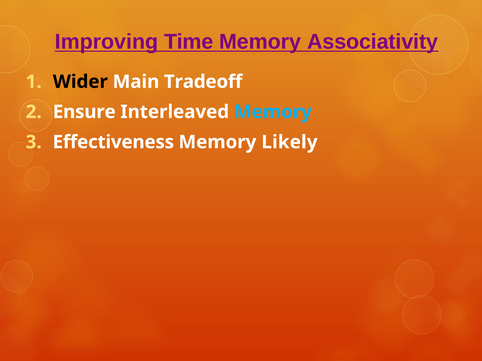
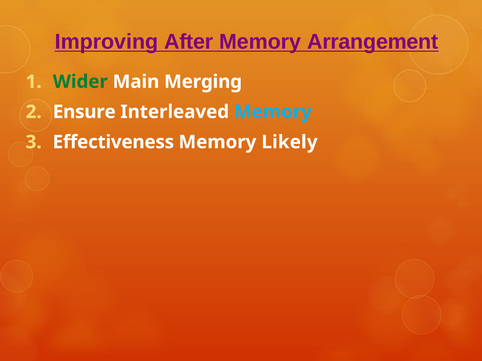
Time: Time -> After
Associativity: Associativity -> Arrangement
Wider colour: black -> green
Tradeoff: Tradeoff -> Merging
